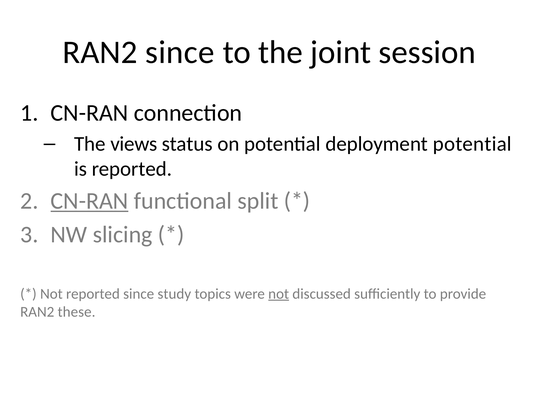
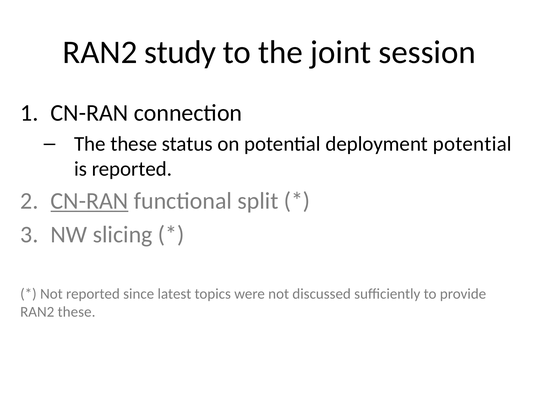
RAN2 since: since -> study
The views: views -> these
study: study -> latest
not at (279, 294) underline: present -> none
